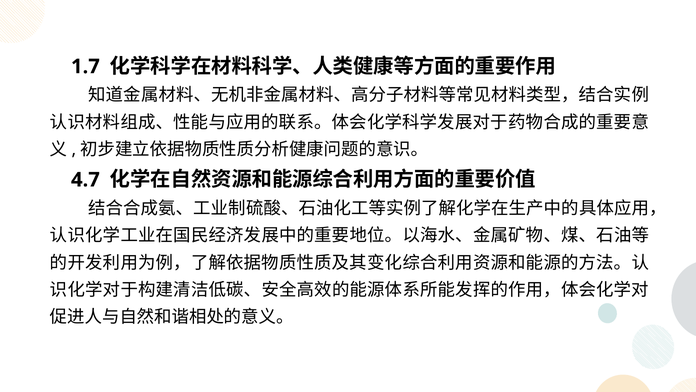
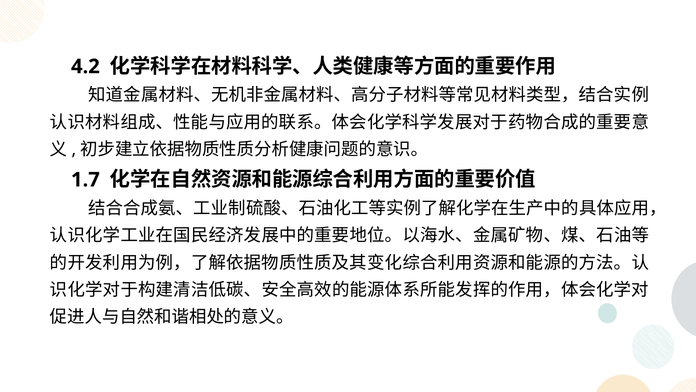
1.7: 1.7 -> 4.2
4.7: 4.7 -> 1.7
